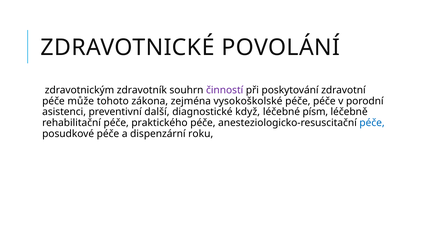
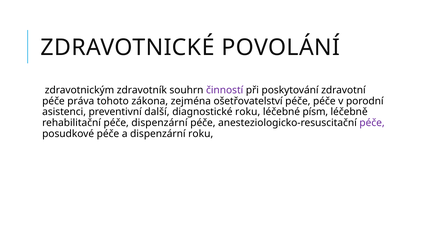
může: může -> práva
vysokoškolské: vysokoškolské -> ošetřovatelství
diagnostické když: když -> roku
péče praktického: praktického -> dispenzární
péče at (372, 123) colour: blue -> purple
